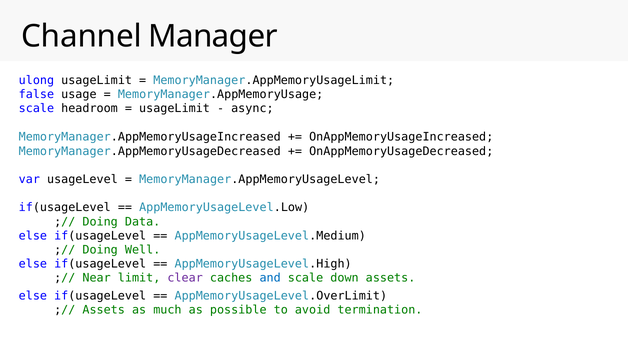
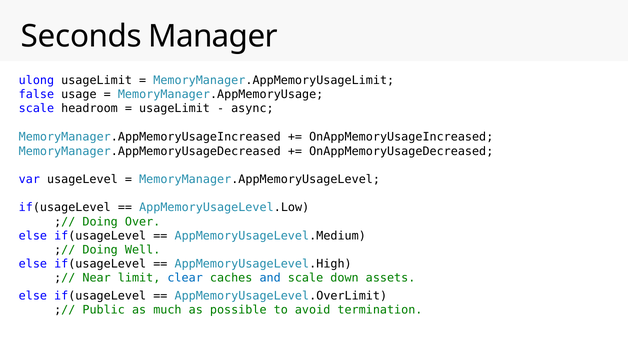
Channel: Channel -> Seconds
Data: Data -> Over
clear colour: purple -> blue
Assets at (104, 310): Assets -> Public
